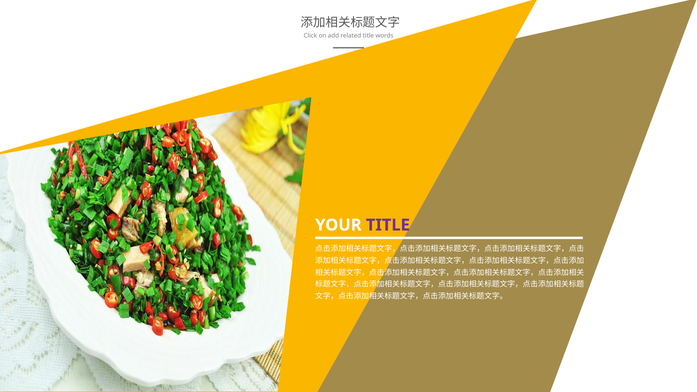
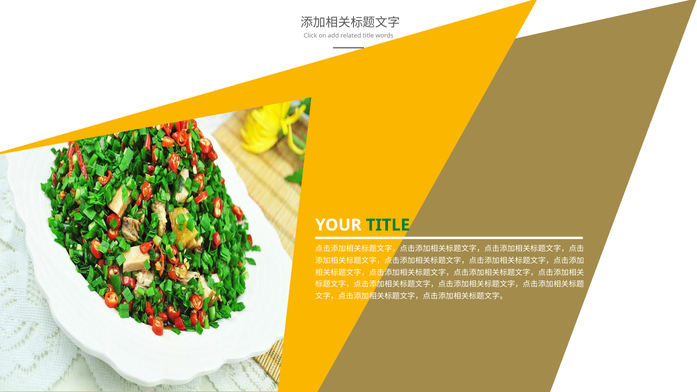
TITLE at (388, 225) colour: purple -> green
